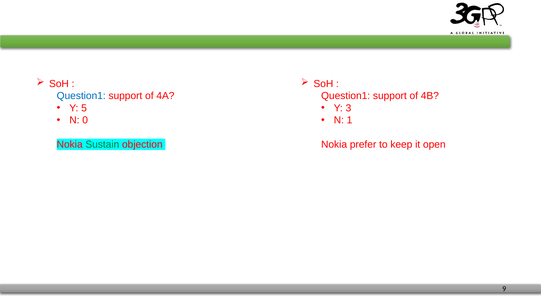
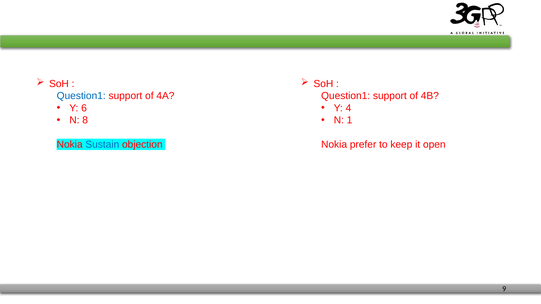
5: 5 -> 6
3: 3 -> 4
0: 0 -> 8
Sustain colour: green -> blue
